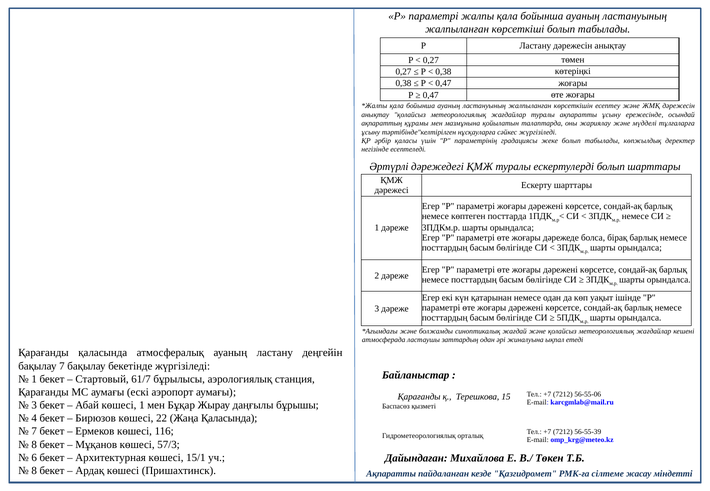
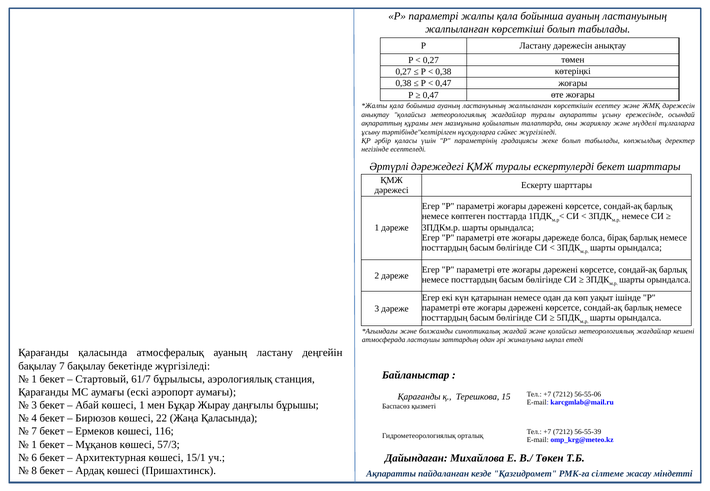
ескертулерді болып: болып -> бекет
8 at (34, 445): 8 -> 1
